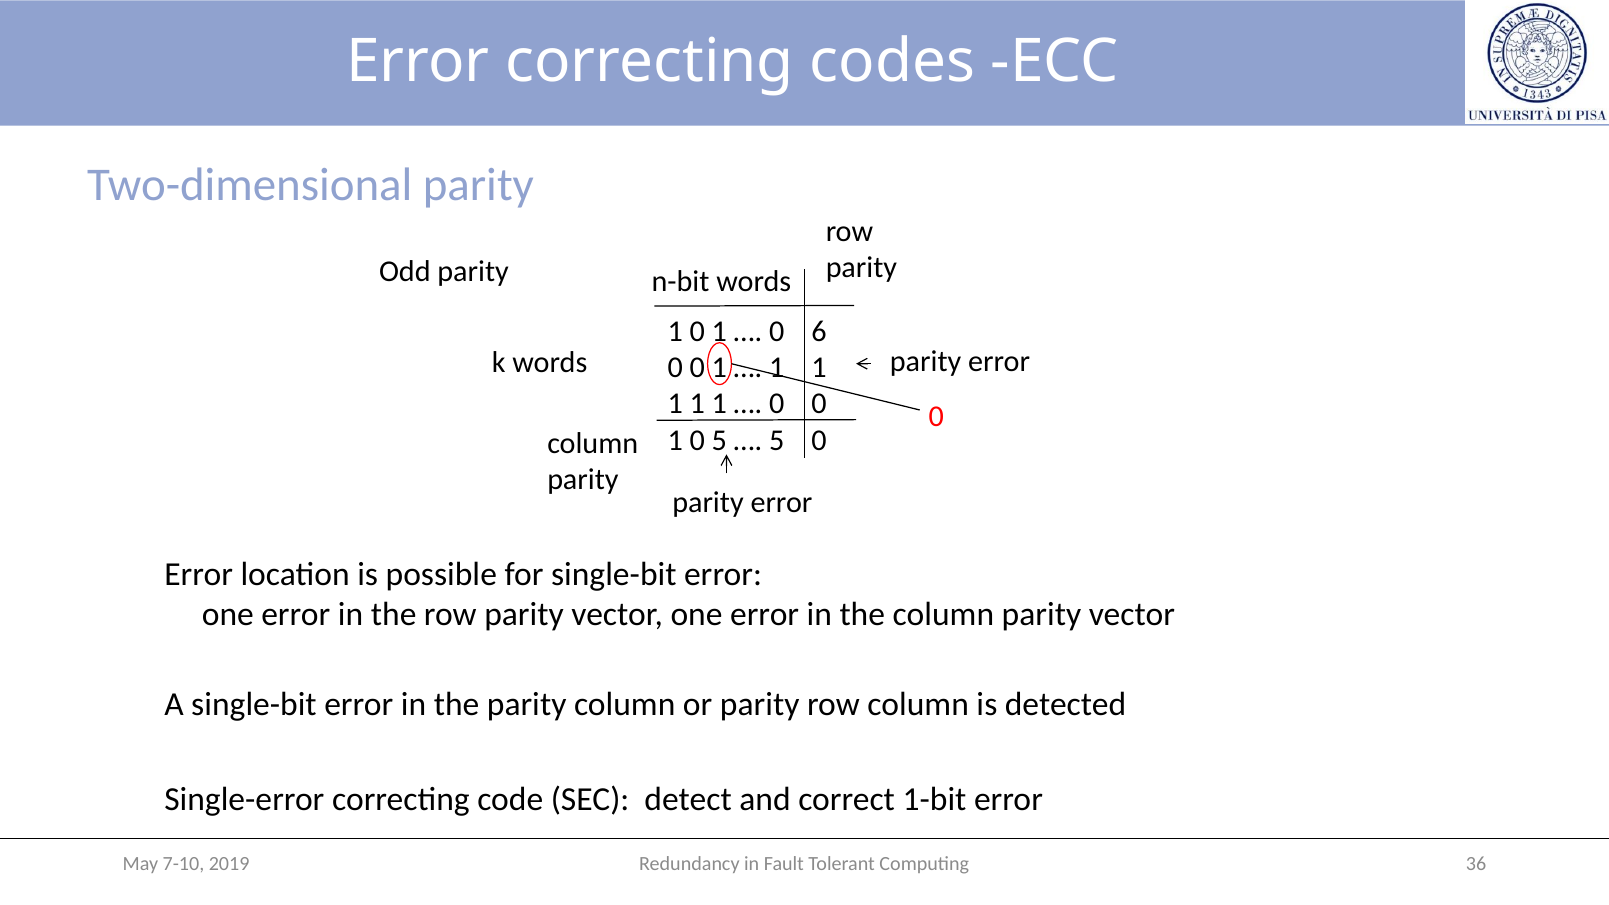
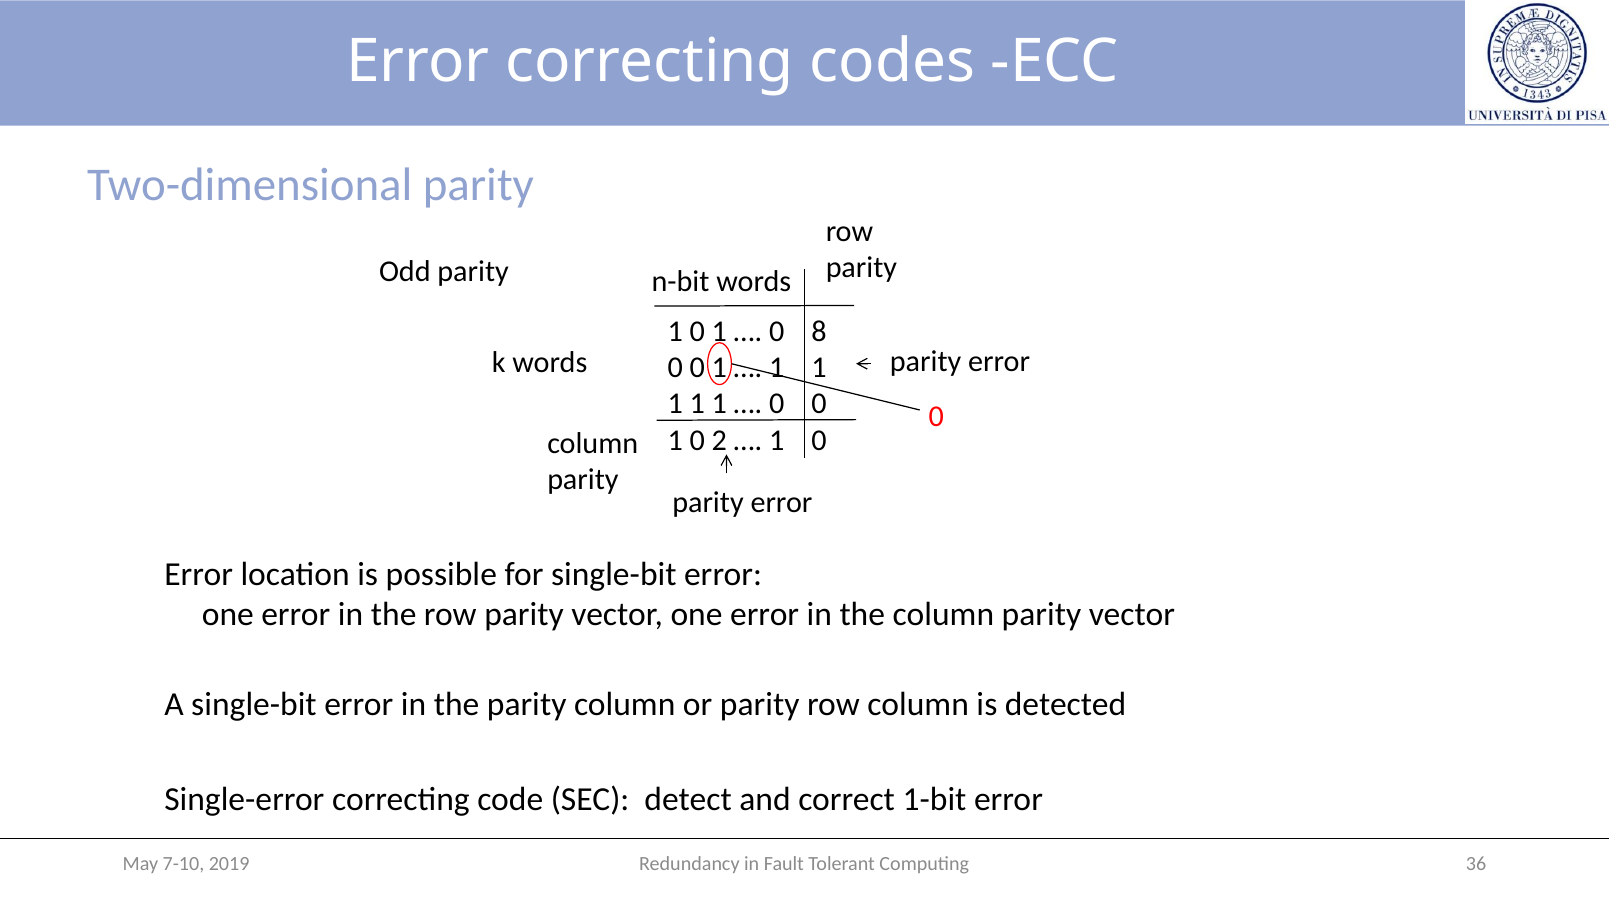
6: 6 -> 8
0 5: 5 -> 2
5 at (777, 440): 5 -> 1
